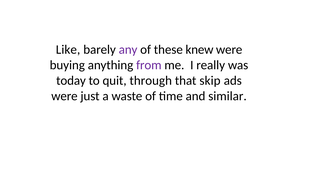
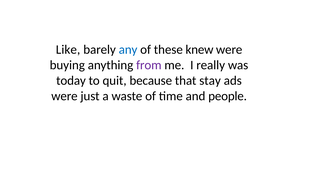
any colour: purple -> blue
through: through -> because
skip: skip -> stay
similar: similar -> people
